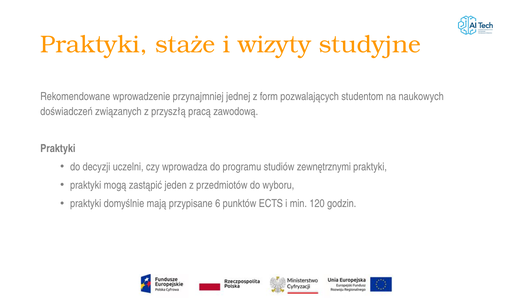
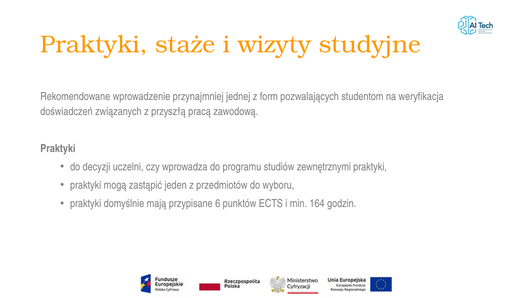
naukowych: naukowych -> weryfikacja
120: 120 -> 164
